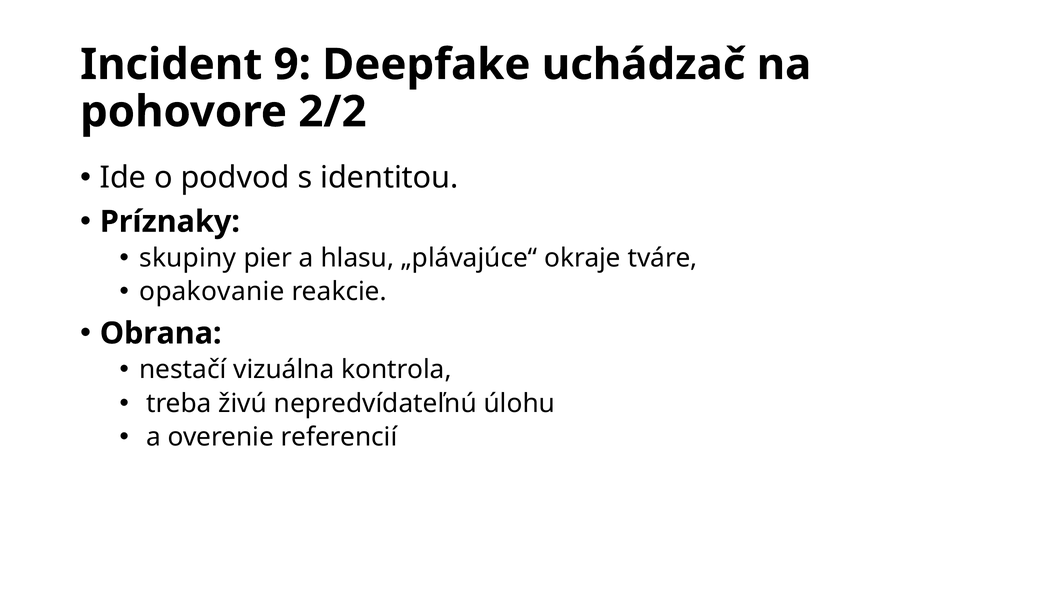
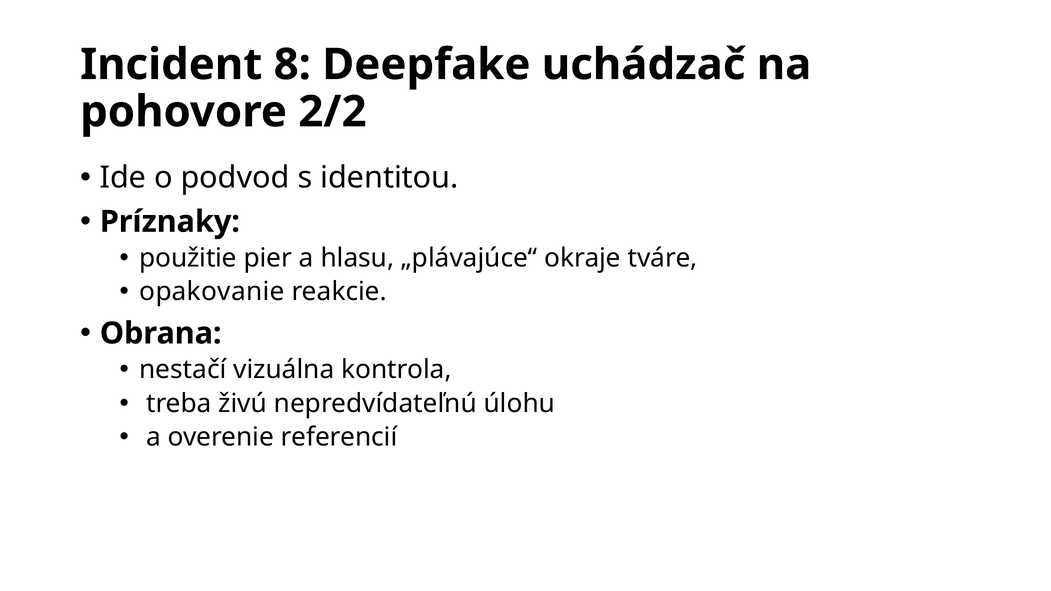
9: 9 -> 8
skupiny: skupiny -> použitie
